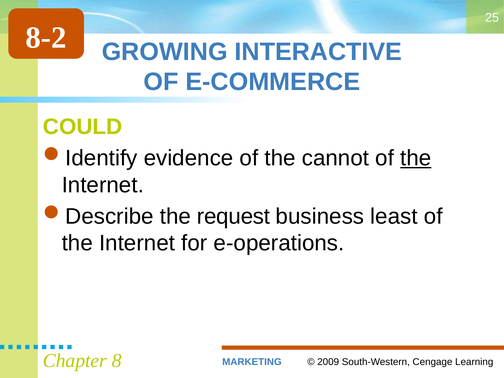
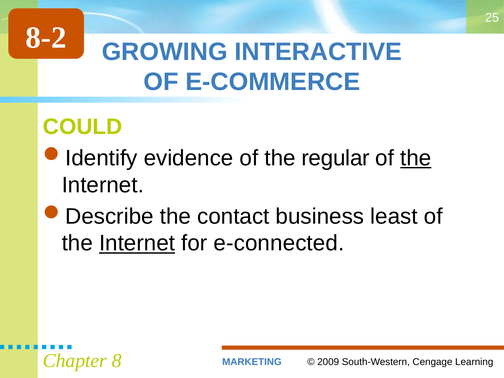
cannot: cannot -> regular
request: request -> contact
Internet at (137, 243) underline: none -> present
e-operations: e-operations -> e-connected
